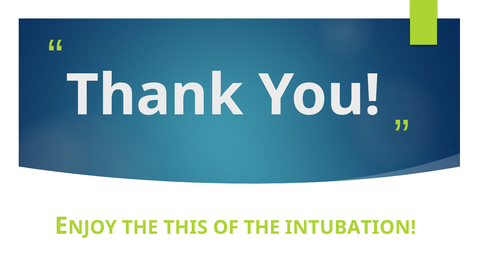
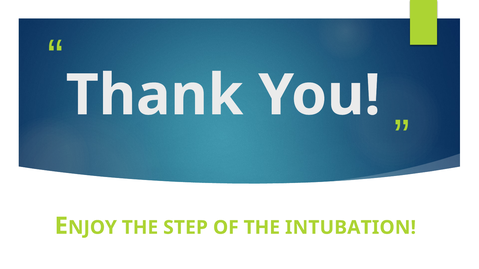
THIS: THIS -> STEP
